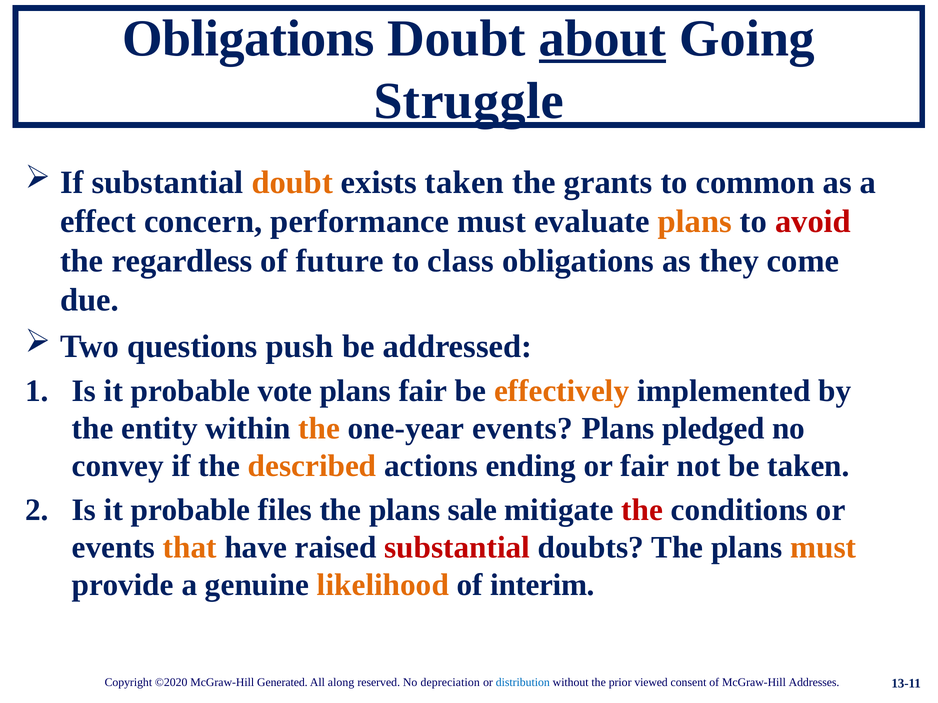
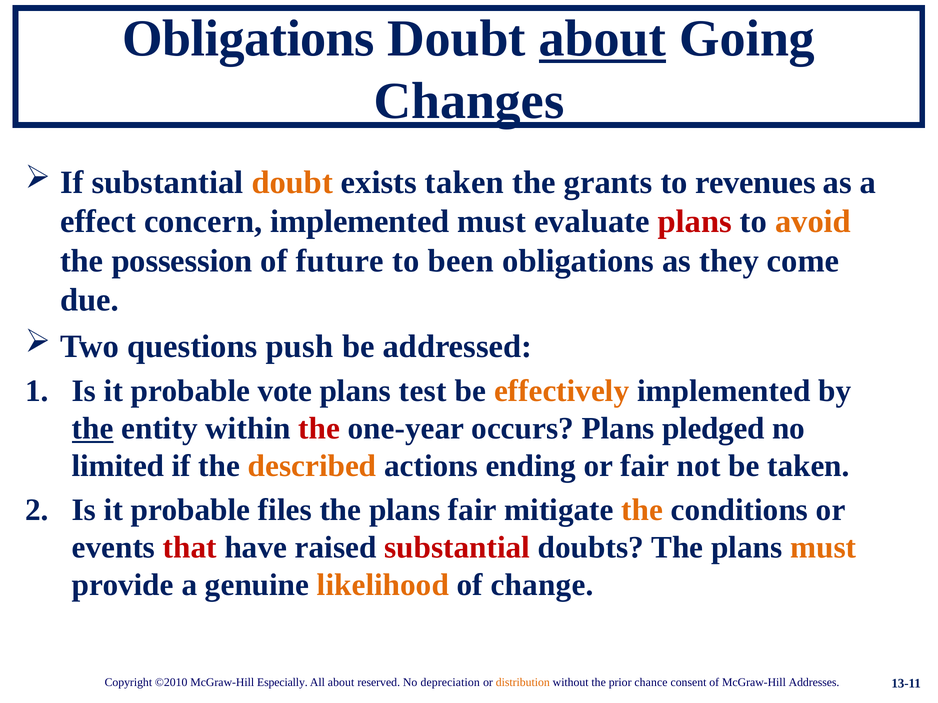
Struggle: Struggle -> Changes
common: common -> revenues
concern performance: performance -> implemented
plans at (695, 222) colour: orange -> red
avoid colour: red -> orange
regardless: regardless -> possession
class: class -> been
plans fair: fair -> test
the at (93, 429) underline: none -> present
the at (319, 429) colour: orange -> red
one-year events: events -> occurs
convey: convey -> limited
plans sale: sale -> fair
the at (642, 510) colour: red -> orange
that colour: orange -> red
interim: interim -> change
©2020: ©2020 -> ©2010
Generated: Generated -> Especially
All along: along -> about
distribution colour: blue -> orange
viewed: viewed -> chance
